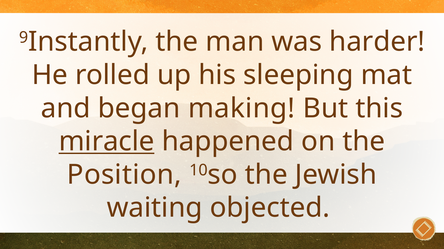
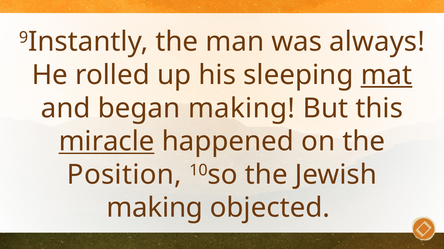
harder: harder -> always
mat underline: none -> present
waiting at (155, 208): waiting -> making
